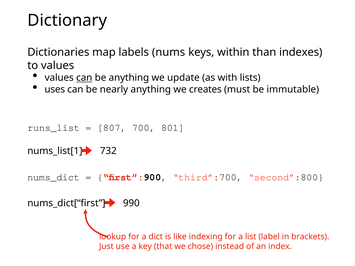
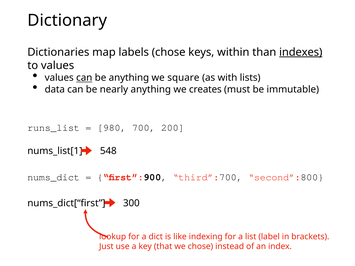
labels nums: nums -> chose
indexes underline: none -> present
update: update -> square
uses: uses -> data
807: 807 -> 980
801: 801 -> 200
732: 732 -> 548
990: 990 -> 300
